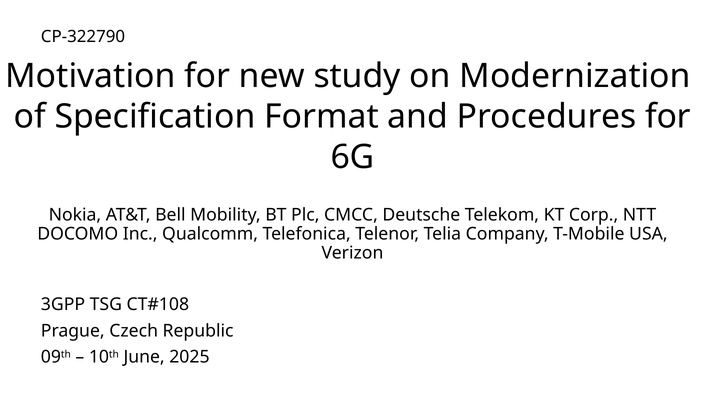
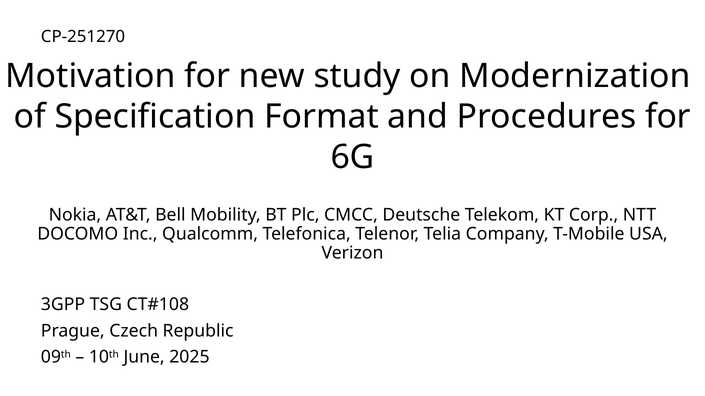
CP-322790: CP-322790 -> CP-251270
